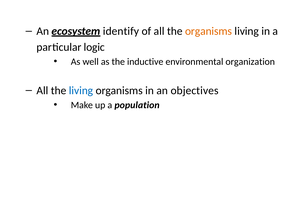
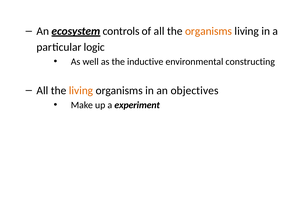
identify: identify -> controls
organization: organization -> constructing
living at (81, 90) colour: blue -> orange
population: population -> experiment
